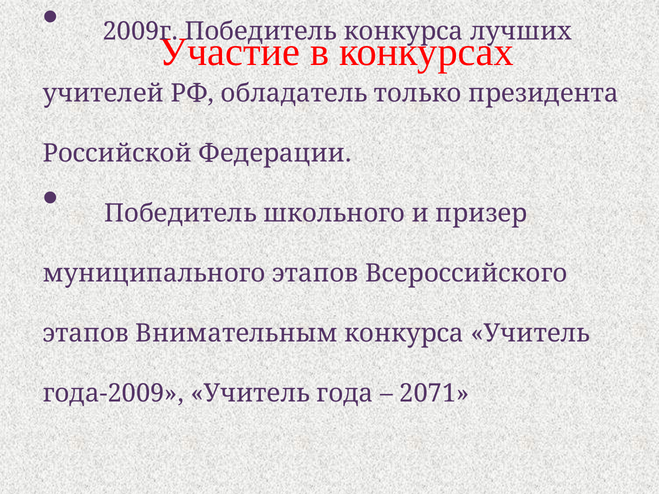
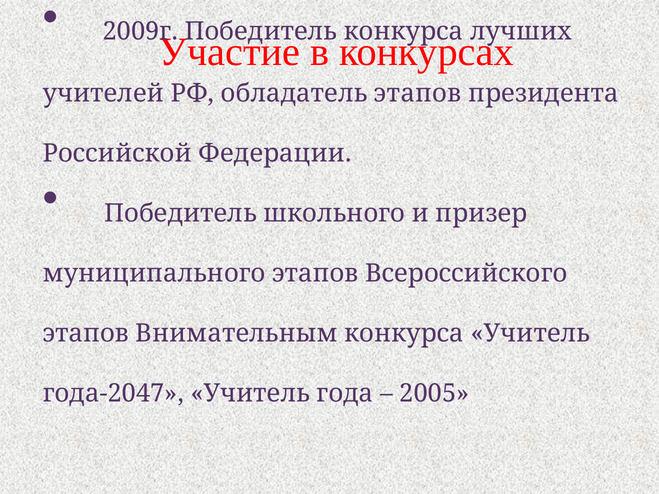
обладатель только: только -> этапов
года-2009: года-2009 -> года-2047
2071: 2071 -> 2005
